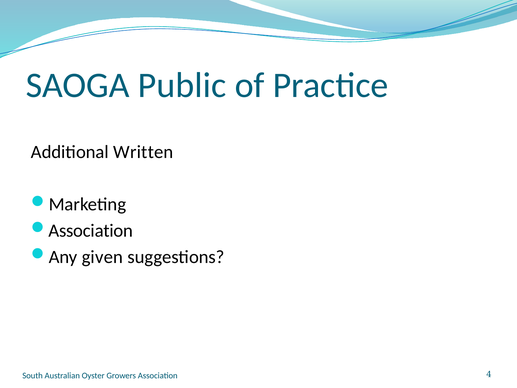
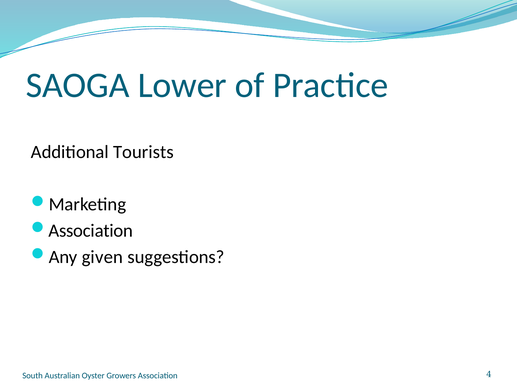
Public: Public -> Lower
Written: Written -> Tourists
